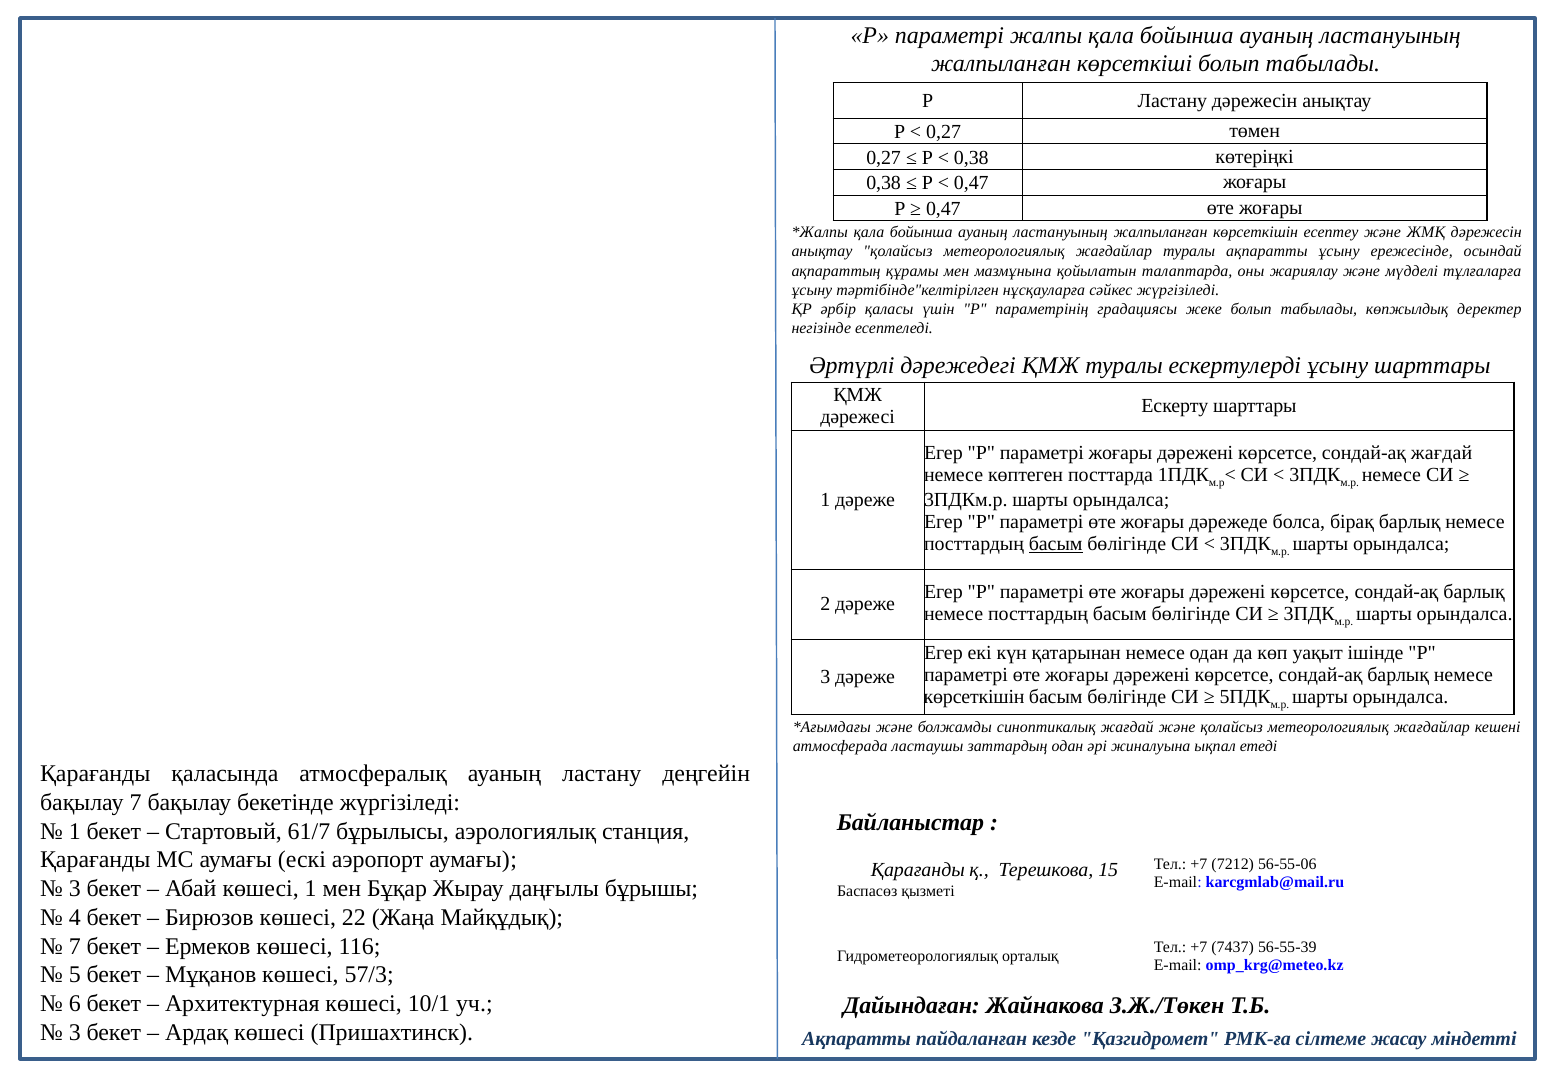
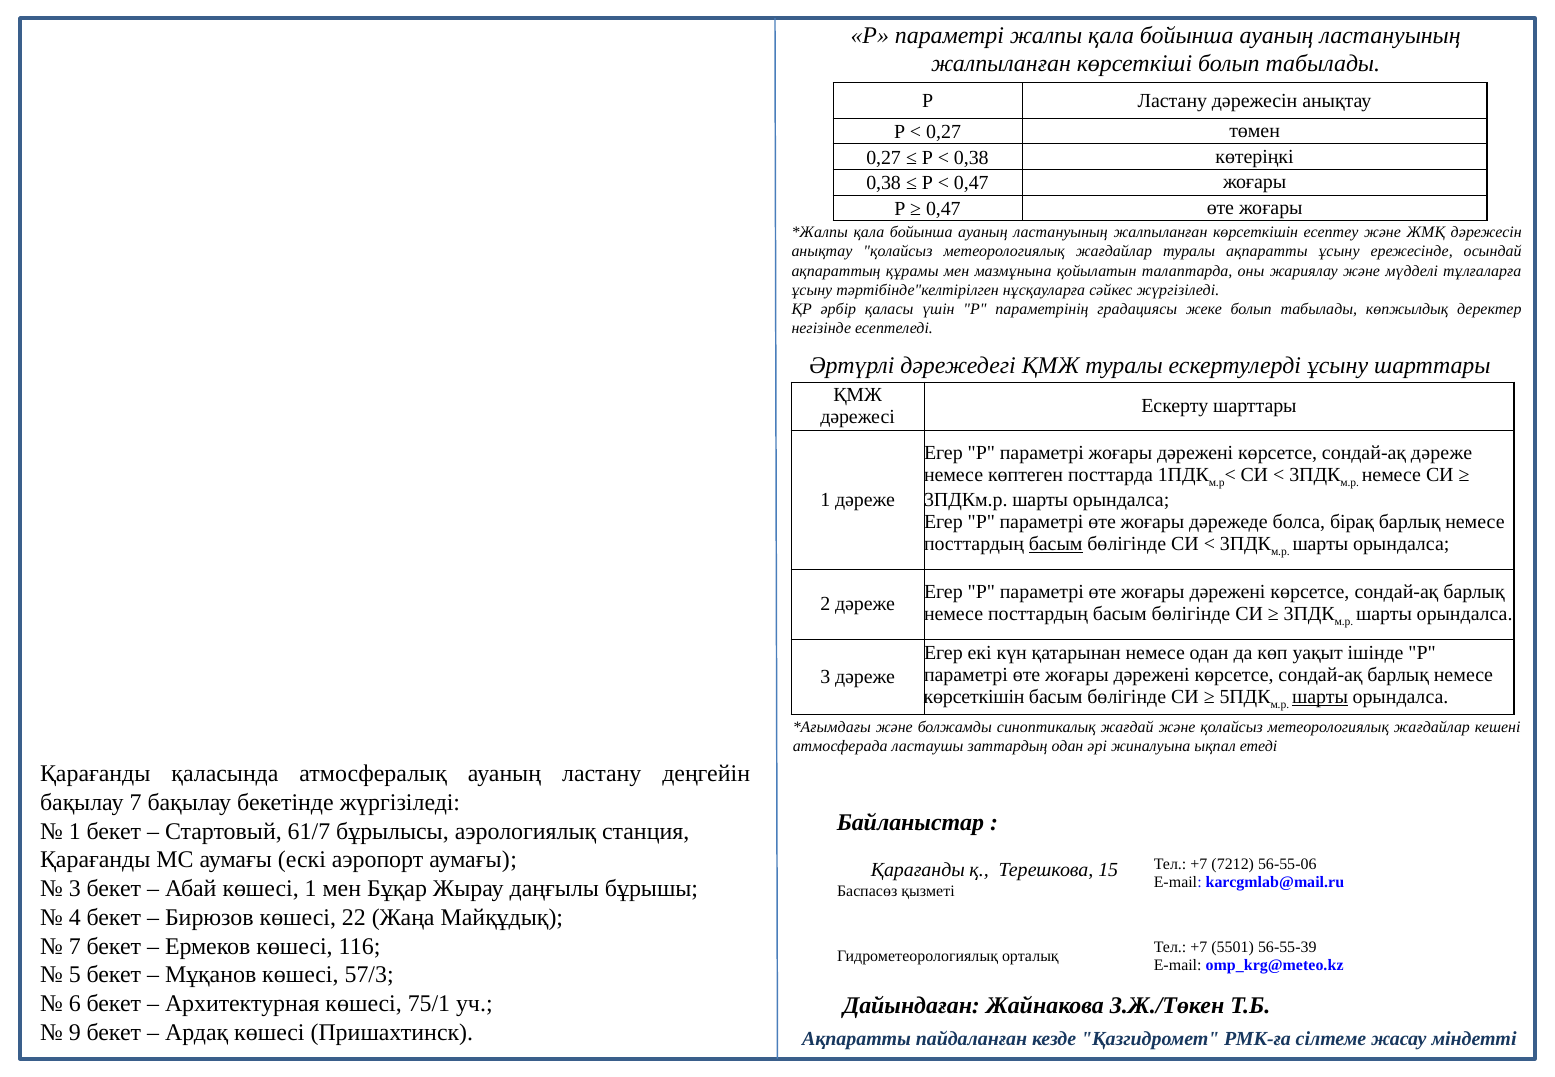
сондай-ақ жағдай: жағдай -> дәреже
шарты at (1320, 697) underline: none -> present
7437: 7437 -> 5501
10/1: 10/1 -> 75/1
3 at (75, 1032): 3 -> 9
